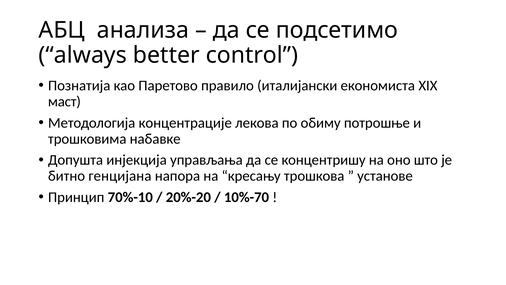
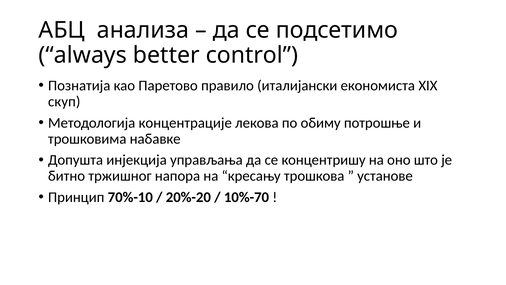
маст: маст -> скуп
генцијана: генцијана -> тржишног
